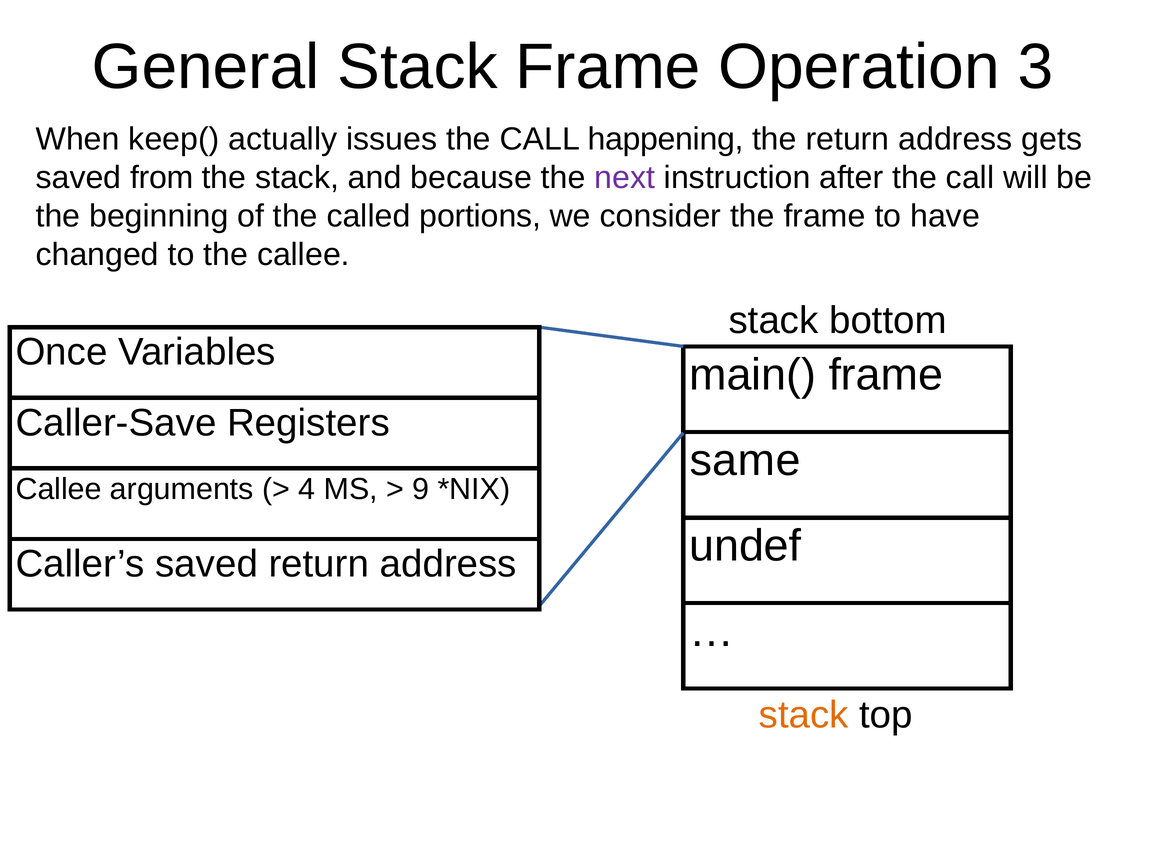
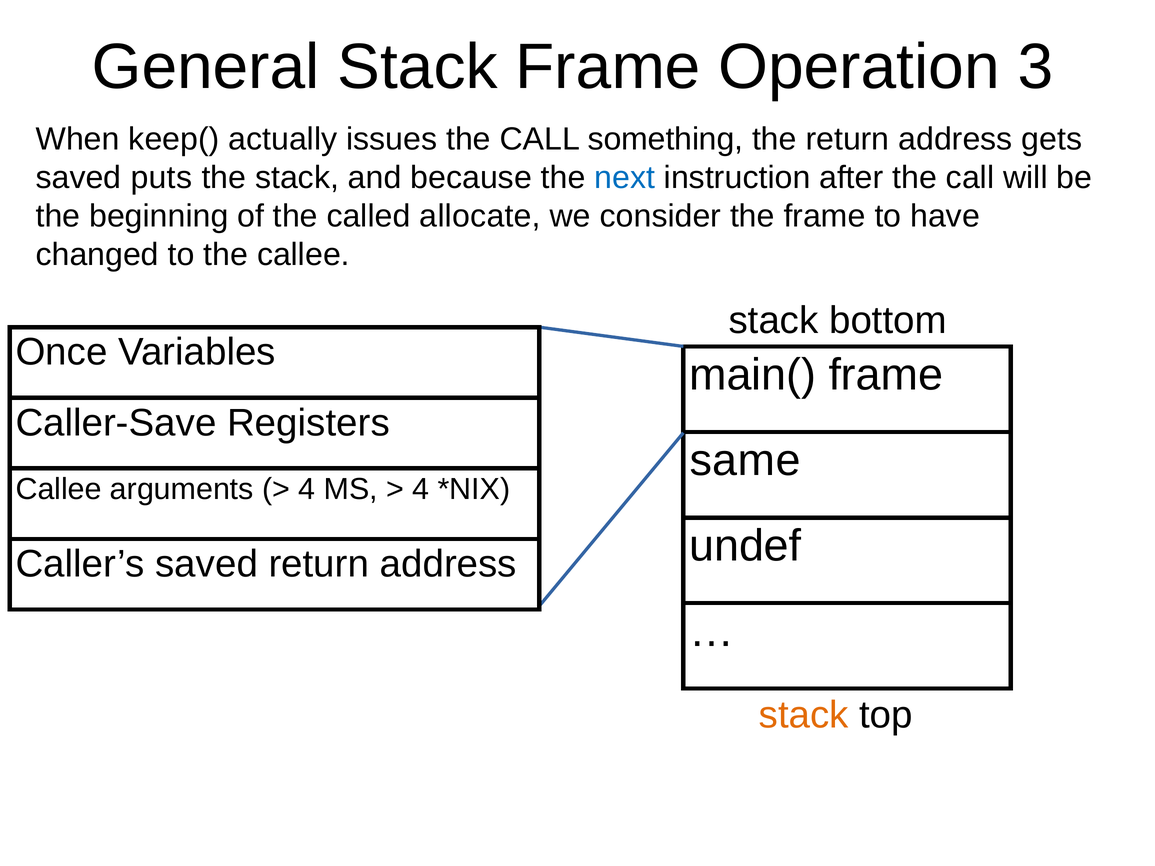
happening: happening -> something
from: from -> puts
next colour: purple -> blue
portions: portions -> allocate
9 at (421, 490): 9 -> 4
